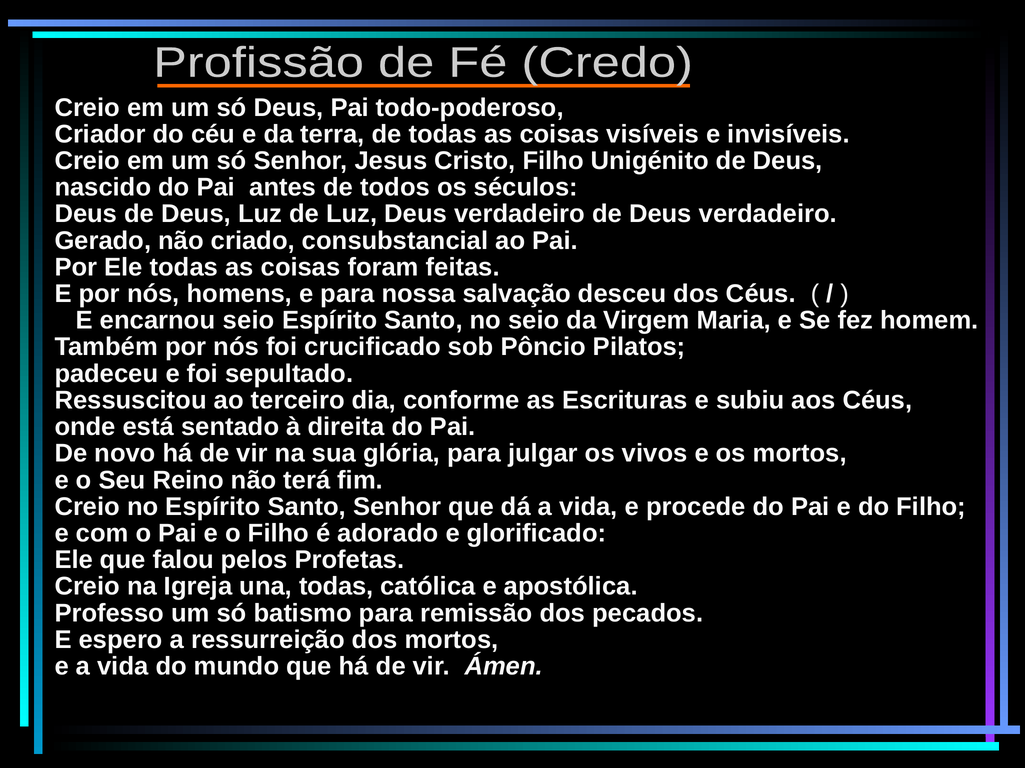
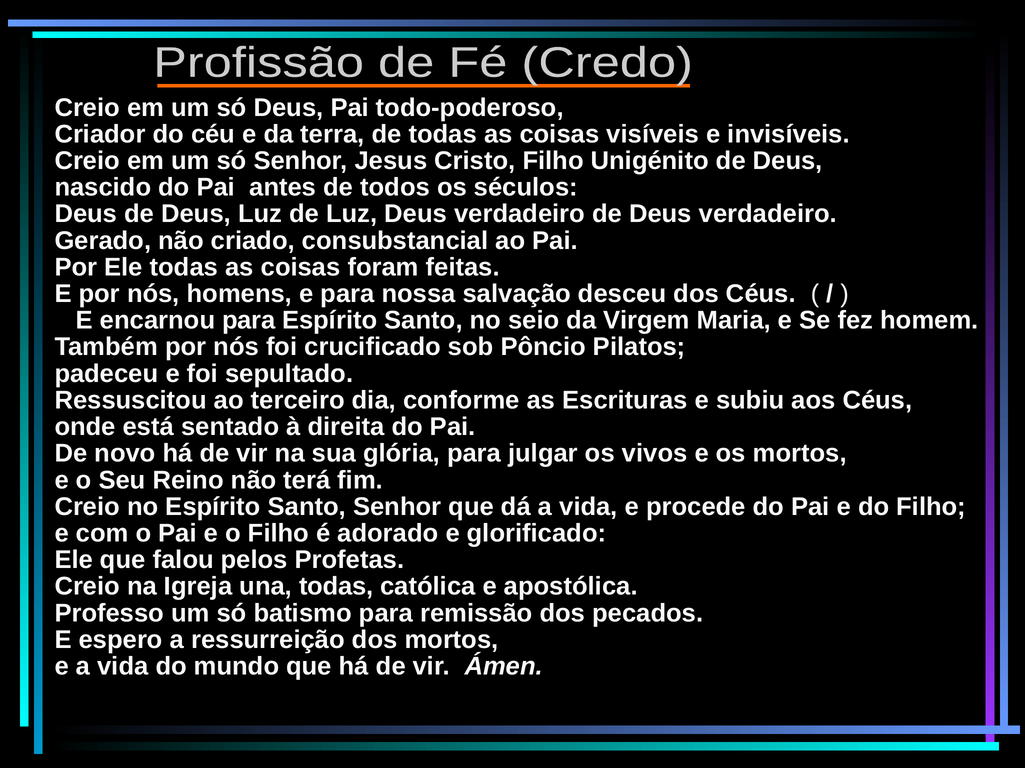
encarnou seio: seio -> para
